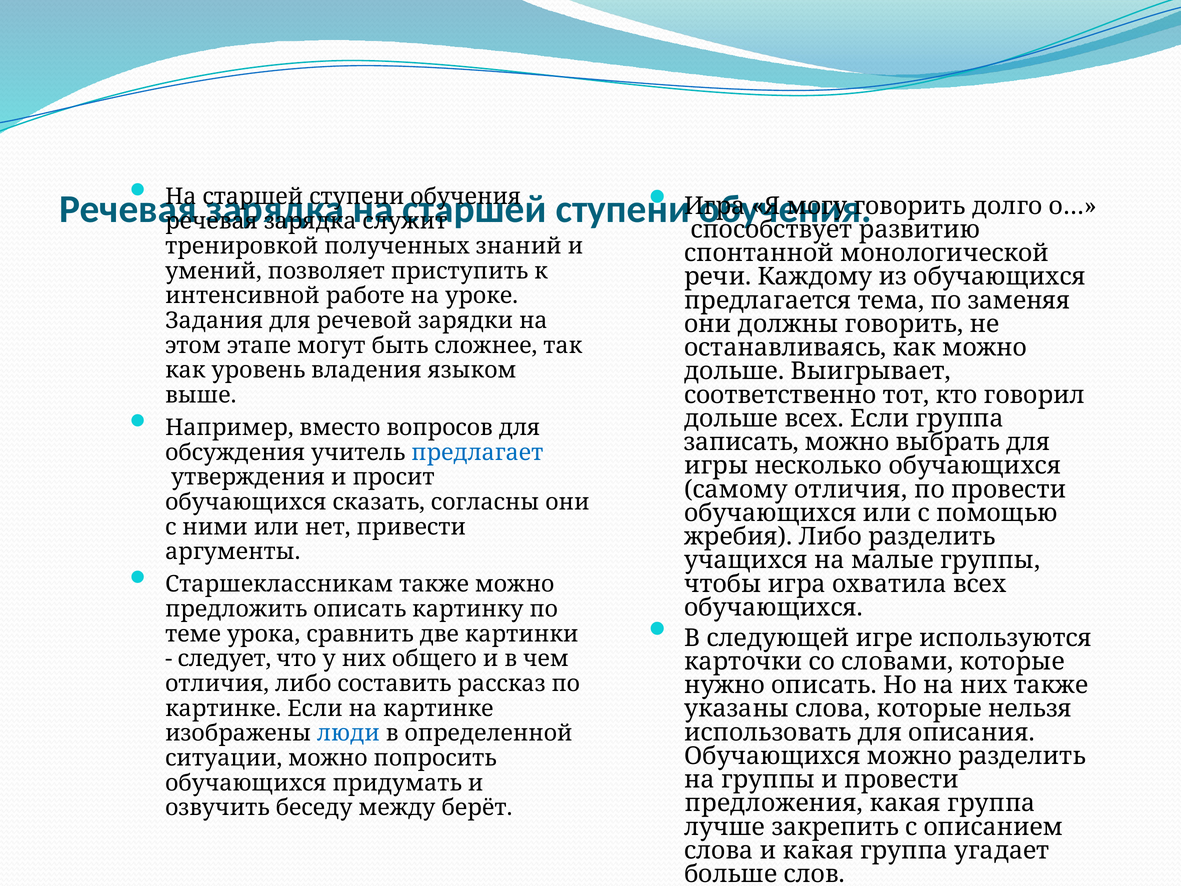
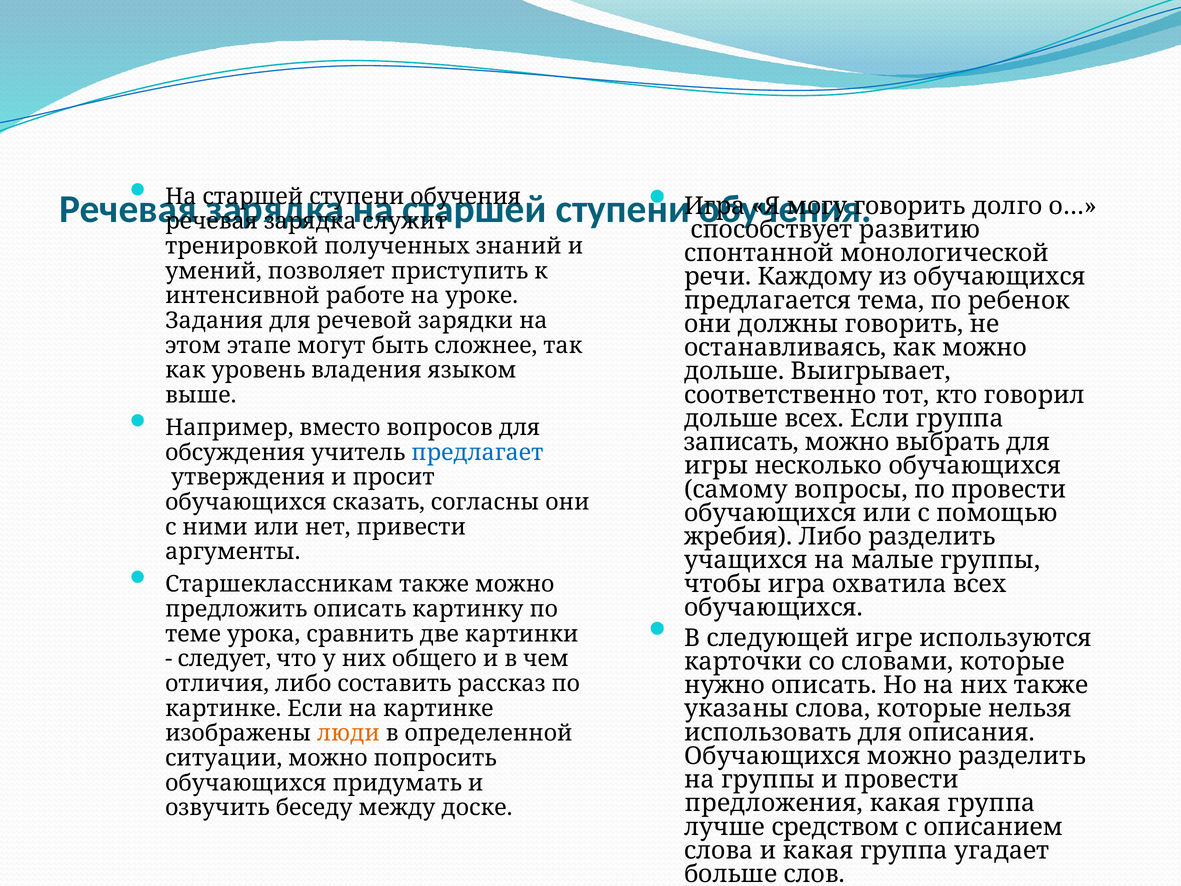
заменяя: заменяя -> ребенок
самому отличия: отличия -> вопросы
люди colour: blue -> orange
берёт: берёт -> доске
закрепить: закрепить -> средством
